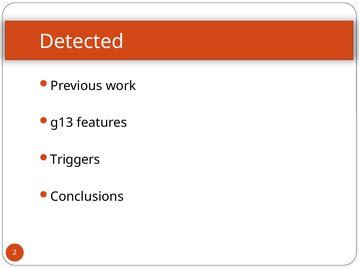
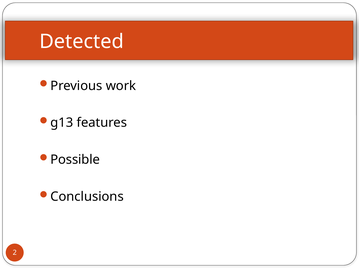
Triggers: Triggers -> Possible
